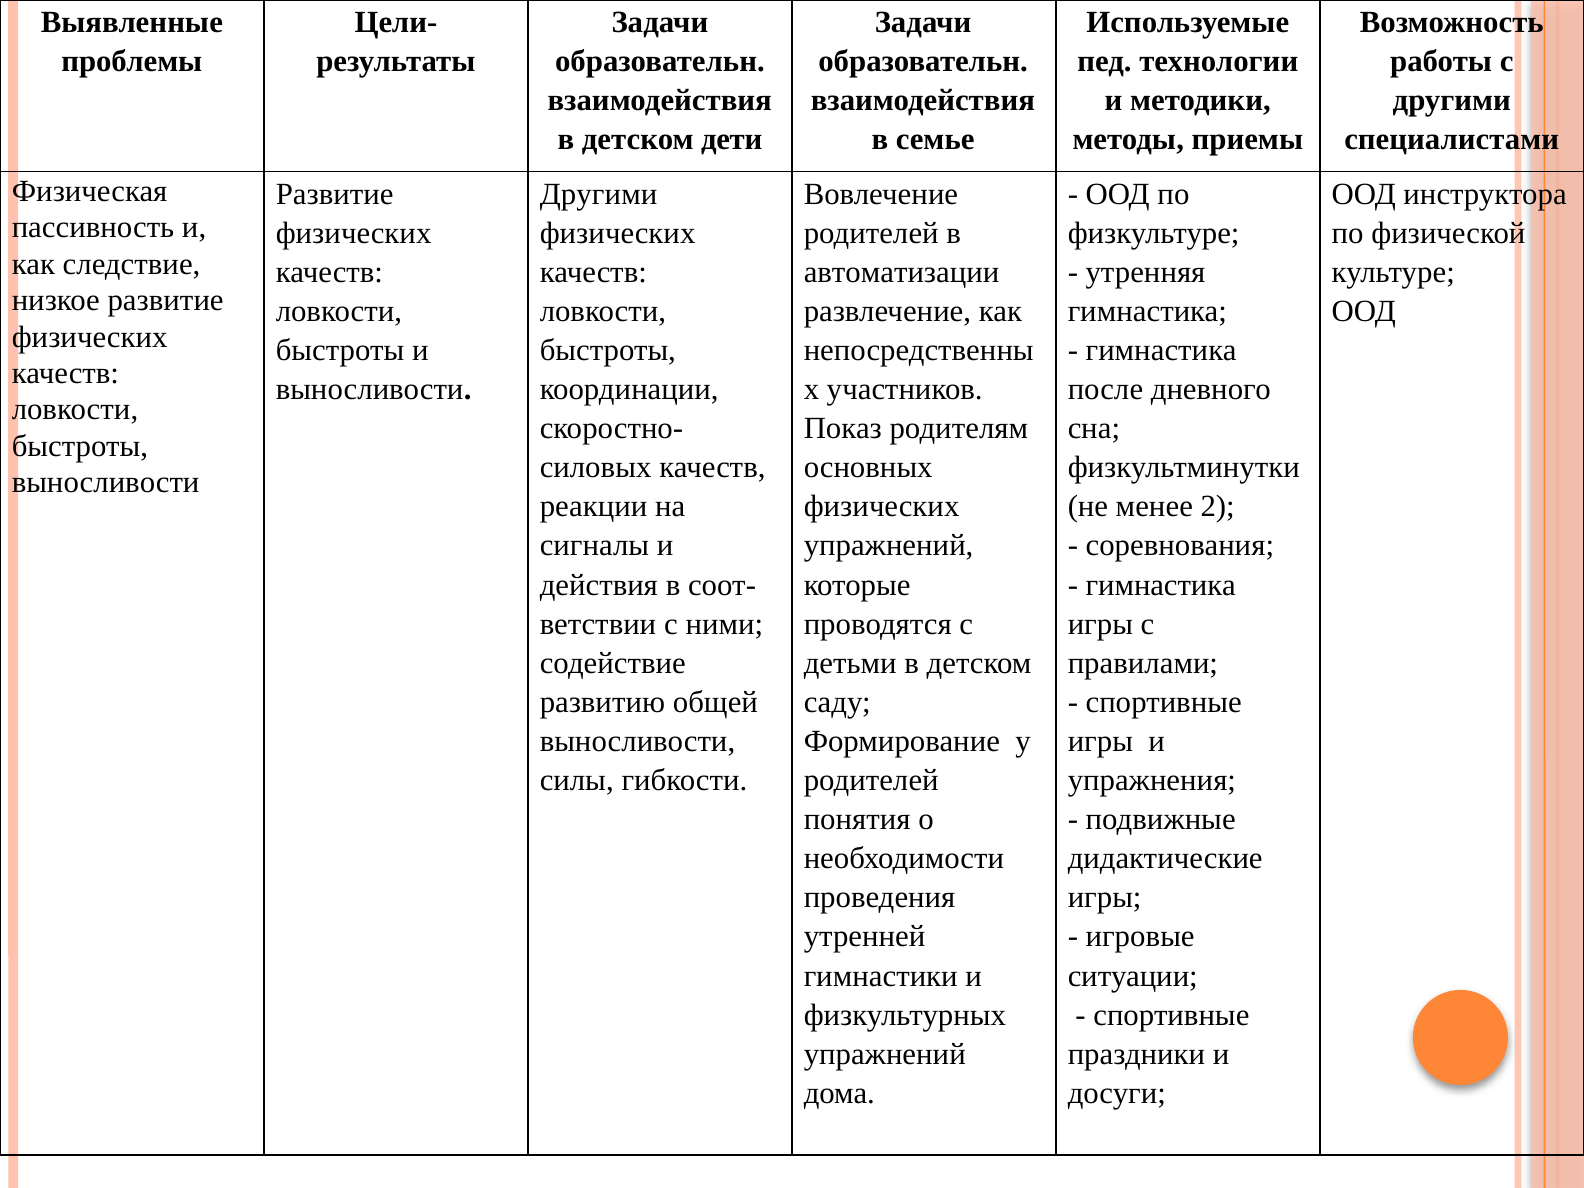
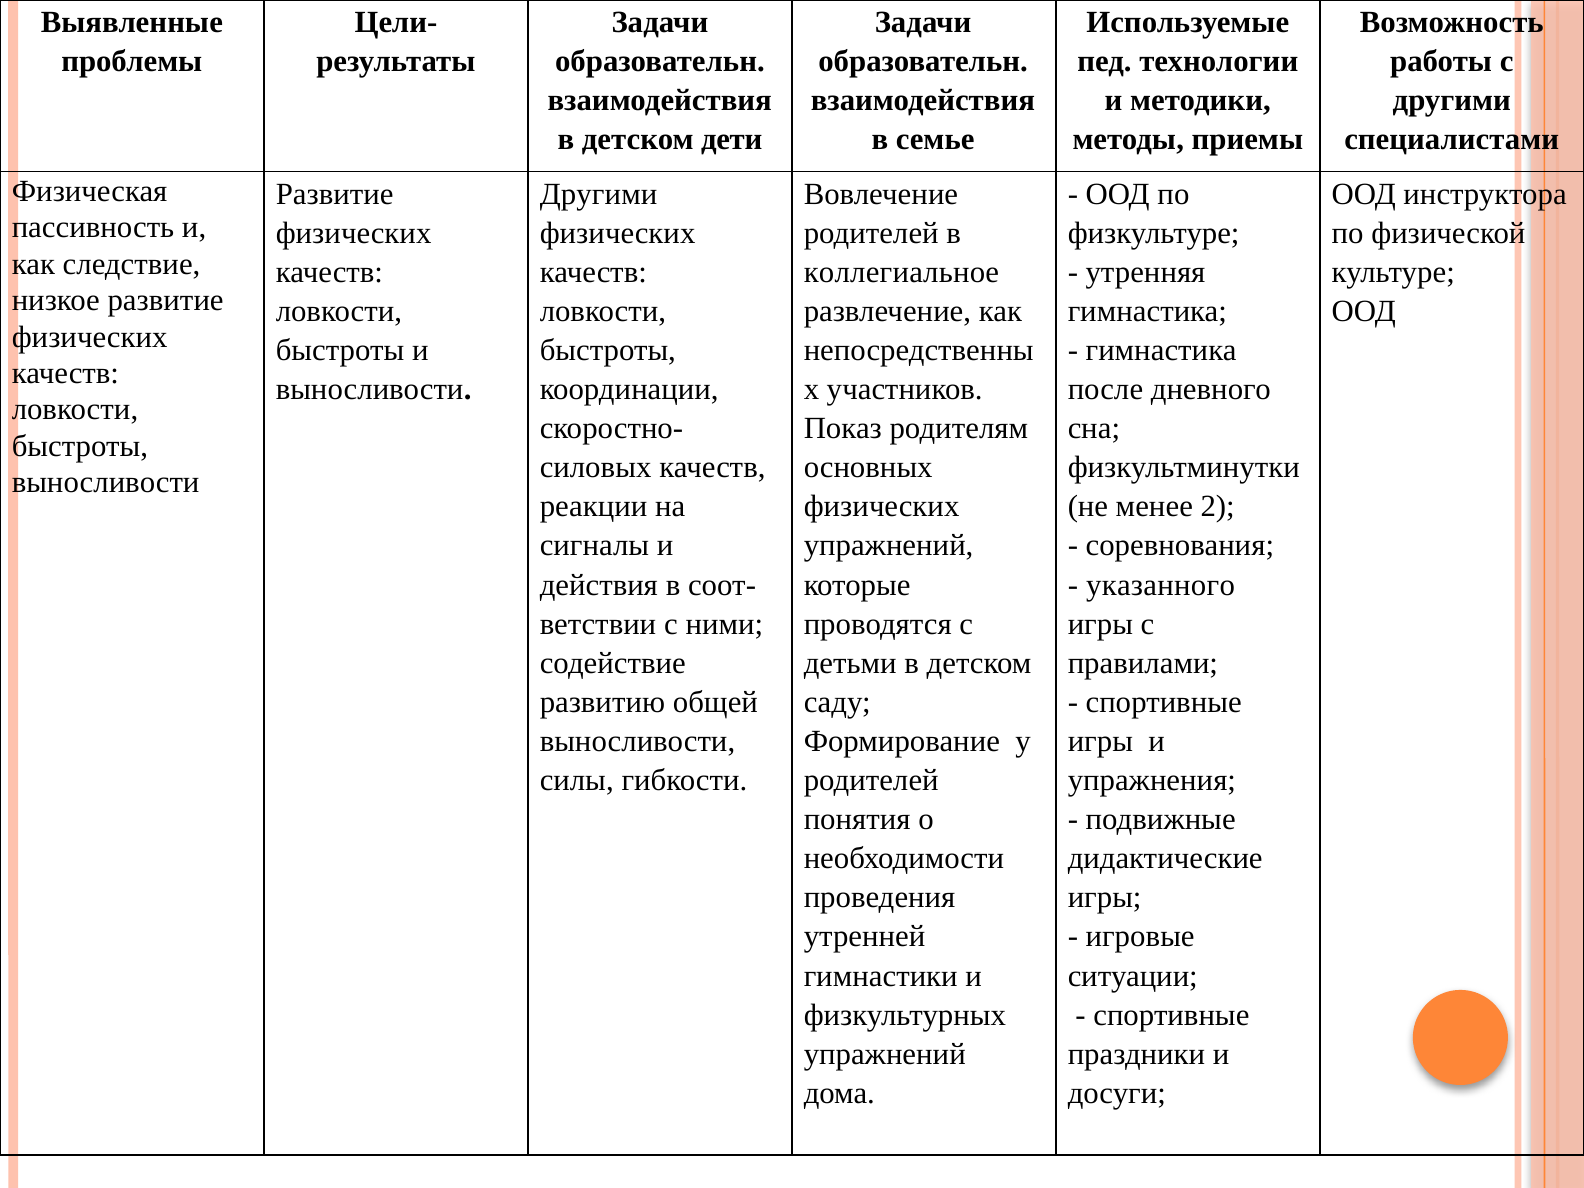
автоматизации: автоматизации -> коллегиальное
гимнастика at (1161, 585): гимнастика -> указанного
